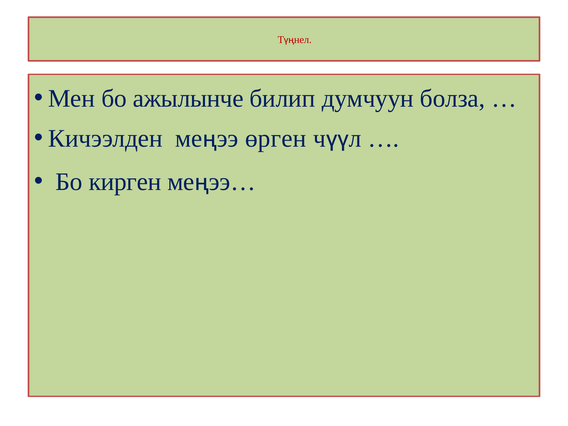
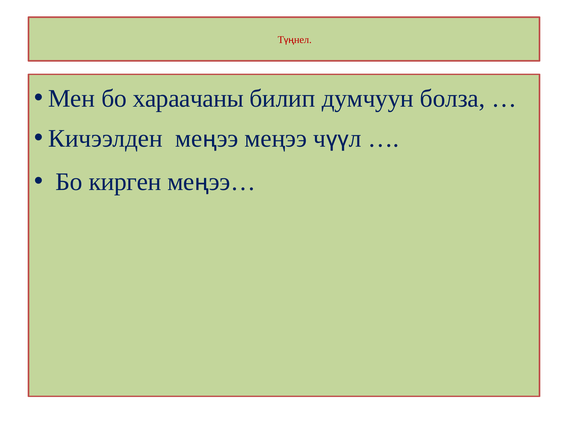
ажылынче: ажылынче -> хараачаны
меңээ өрген: өрген -> меңээ
